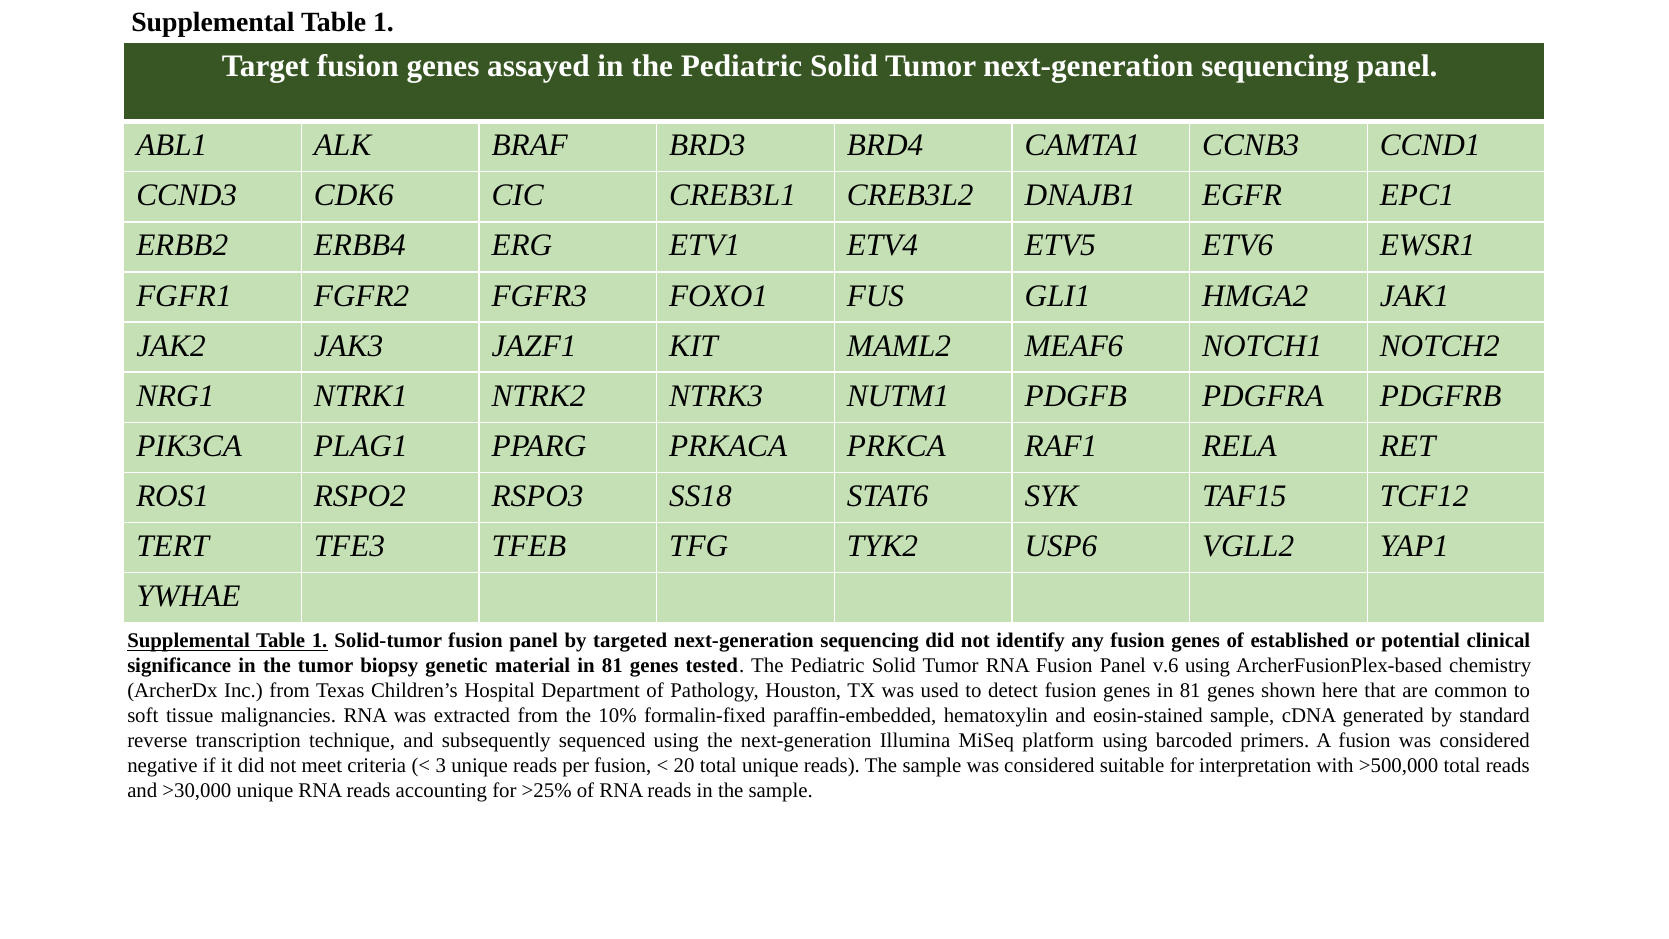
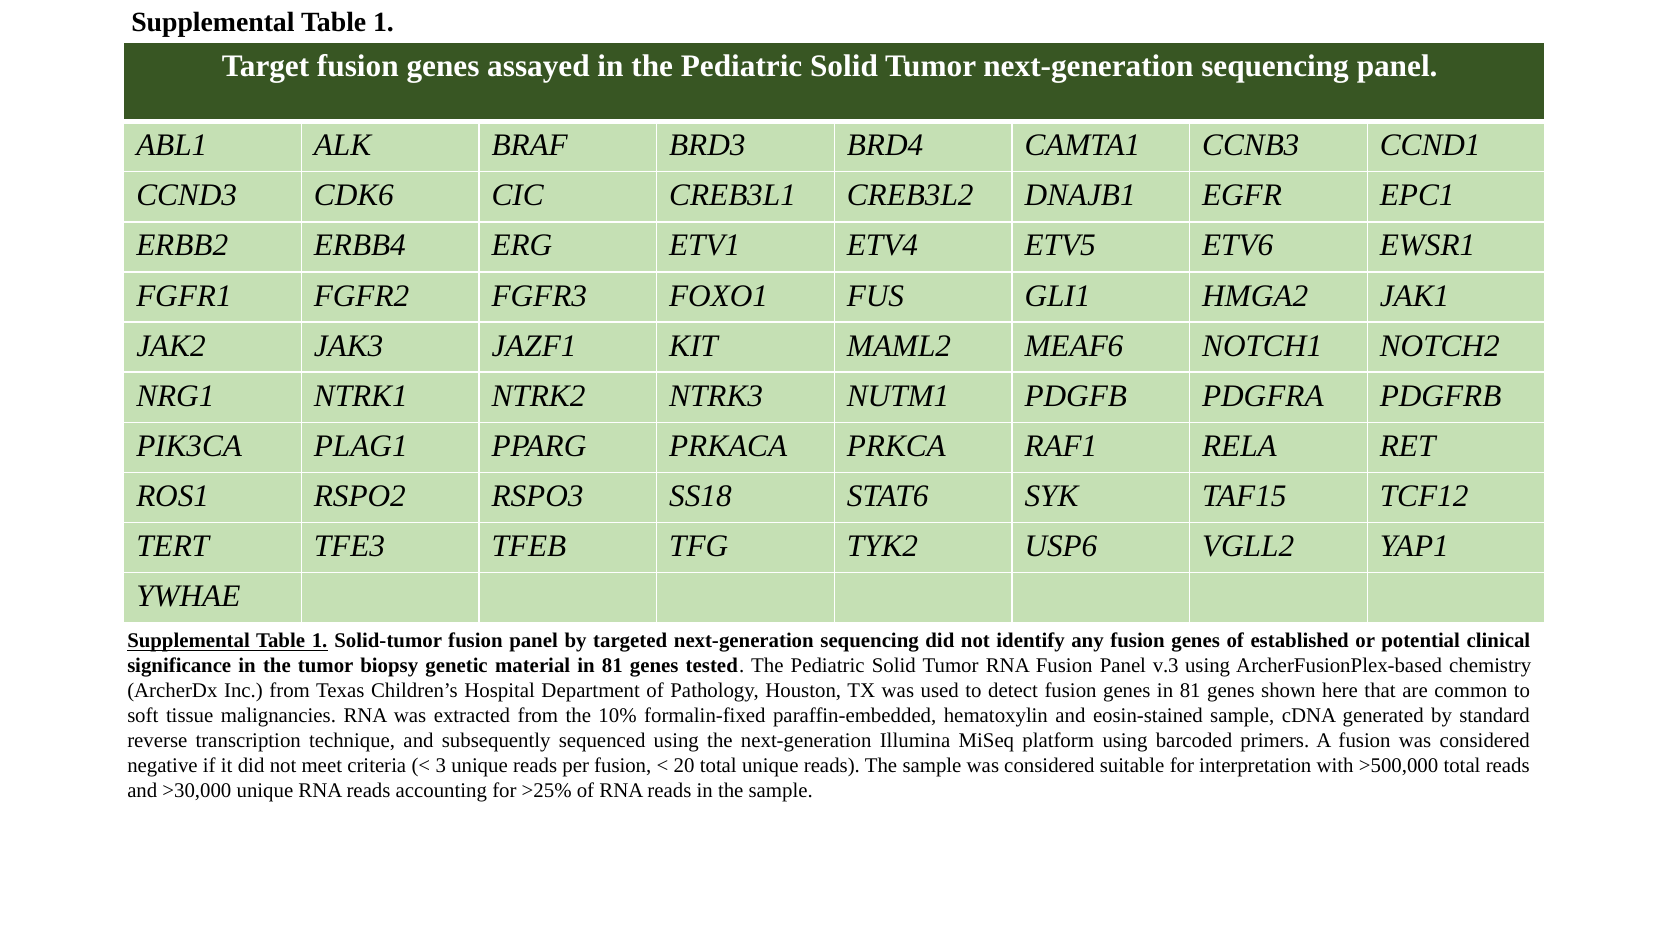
v.6: v.6 -> v.3
